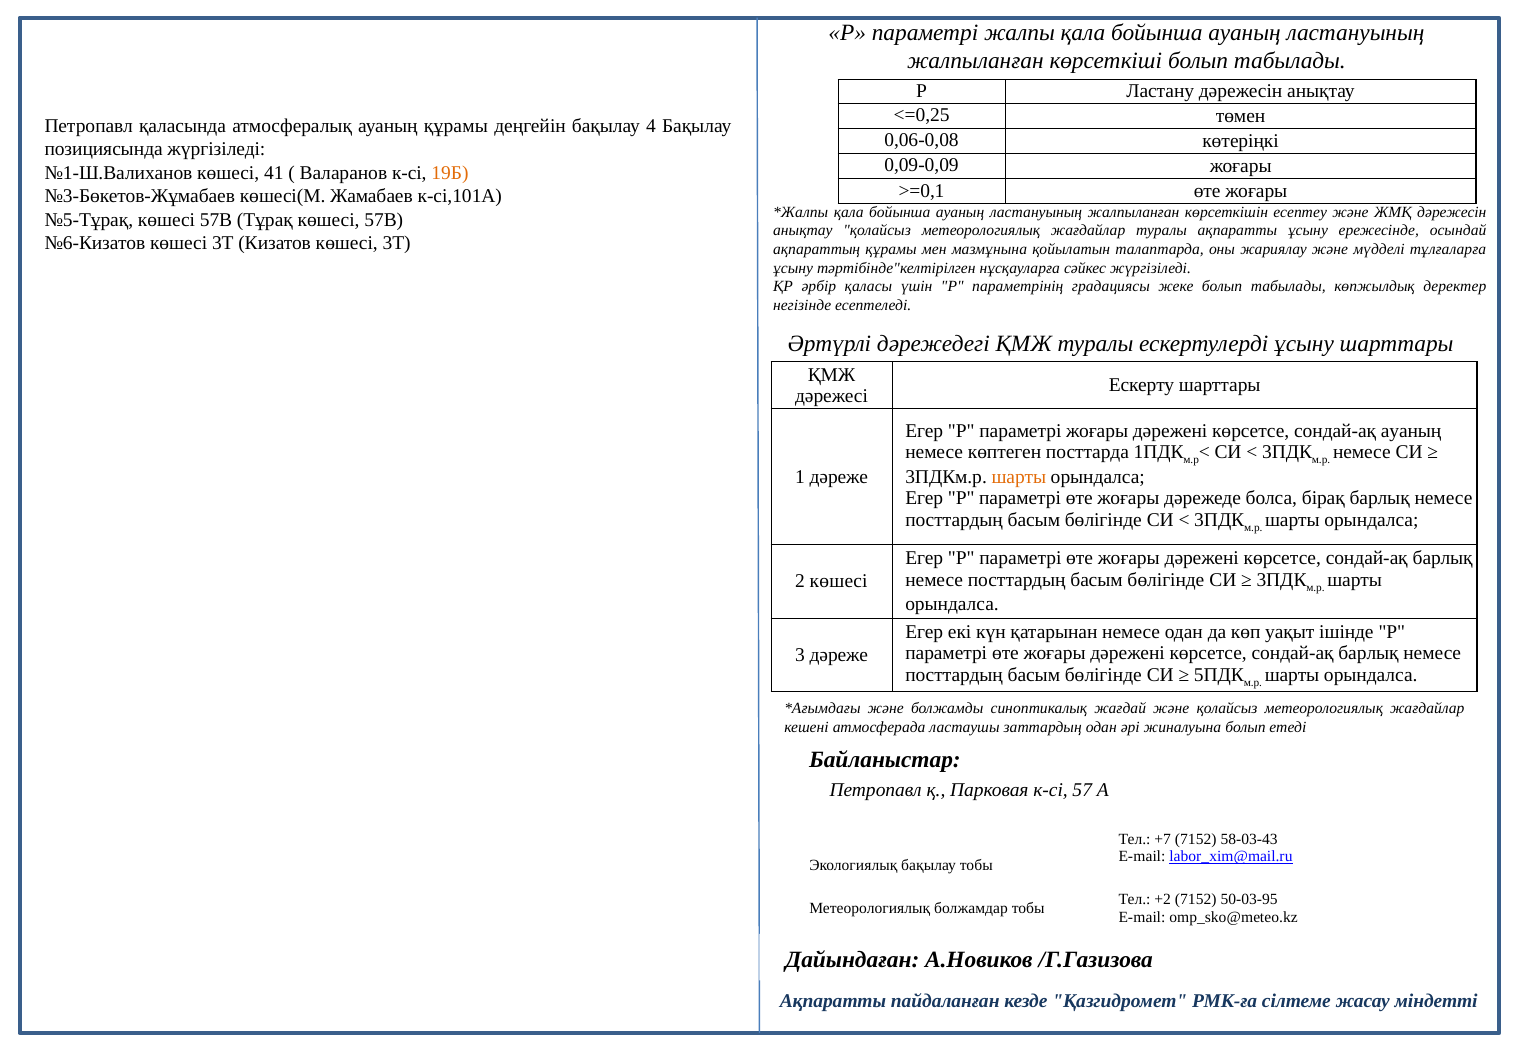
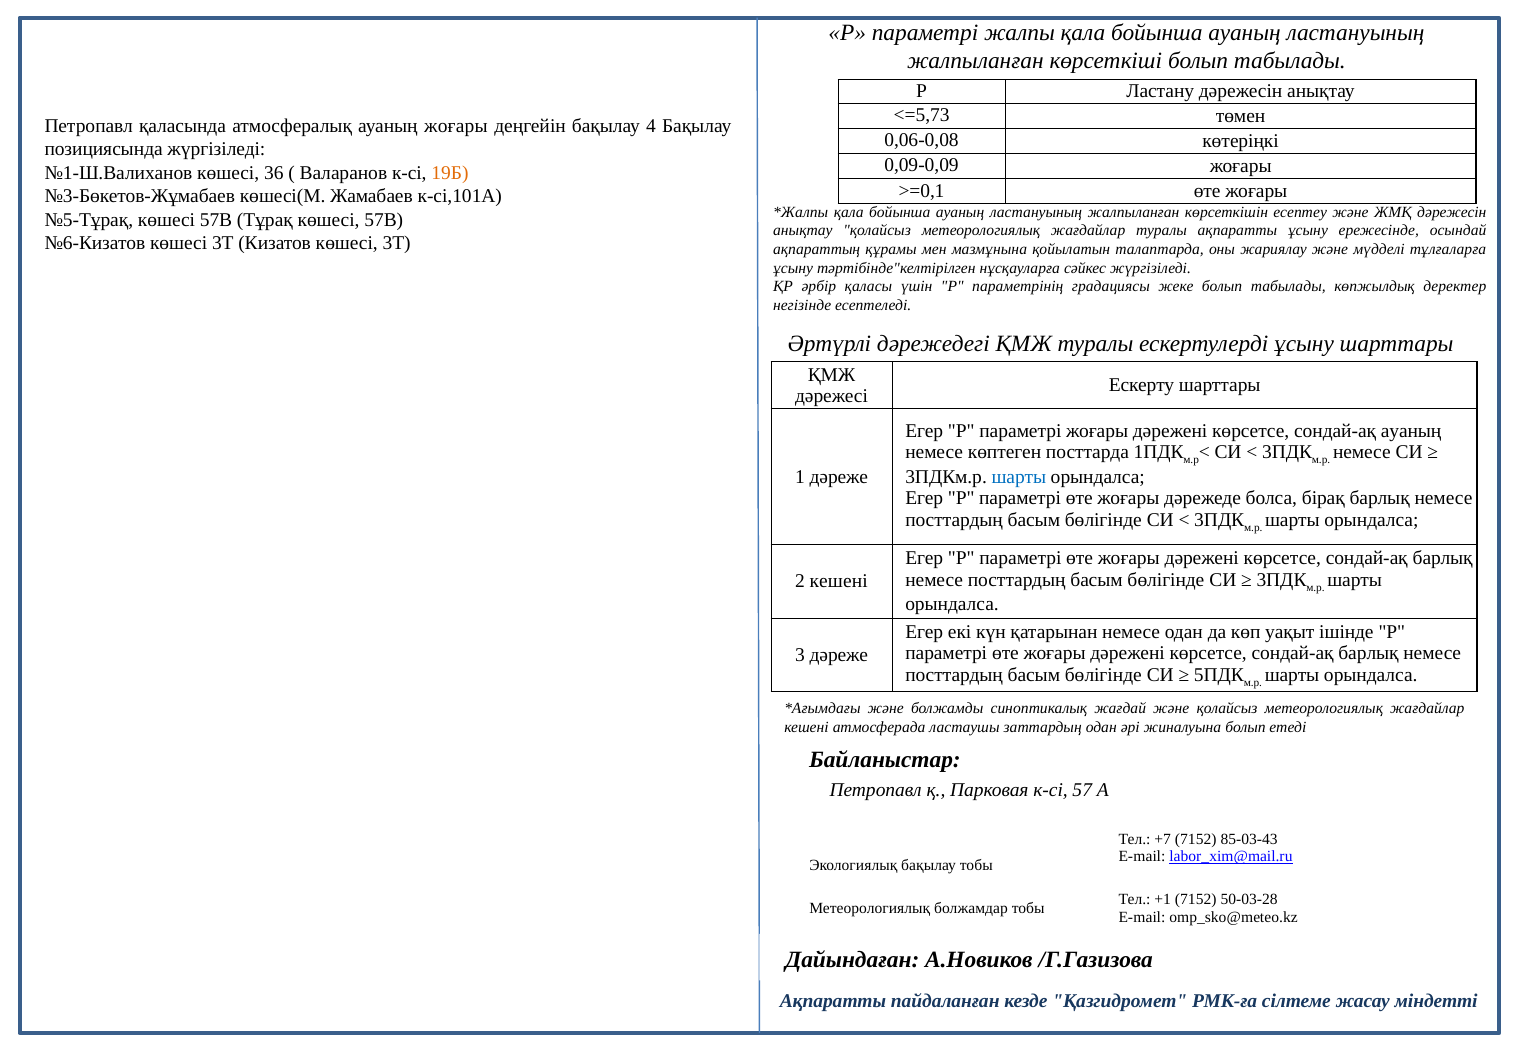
<=0,25: <=0,25 -> <=5,73
ауаның құрамы: құрамы -> жоғары
41: 41 -> 36
шарты at (1019, 477) colour: orange -> blue
2 көшесі: көшесі -> кешені
58-03-43: 58-03-43 -> 85-03-43
+2: +2 -> +1
50-03-95: 50-03-95 -> 50-03-28
